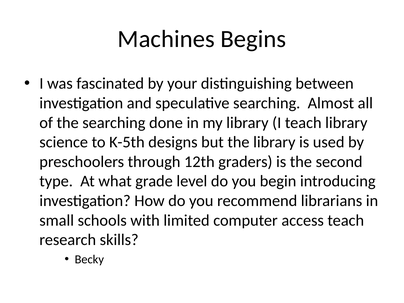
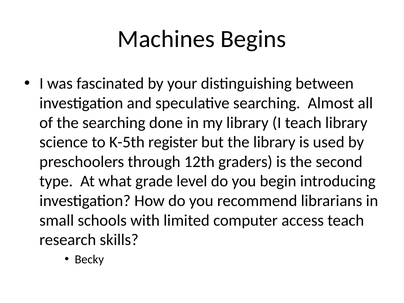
designs: designs -> register
